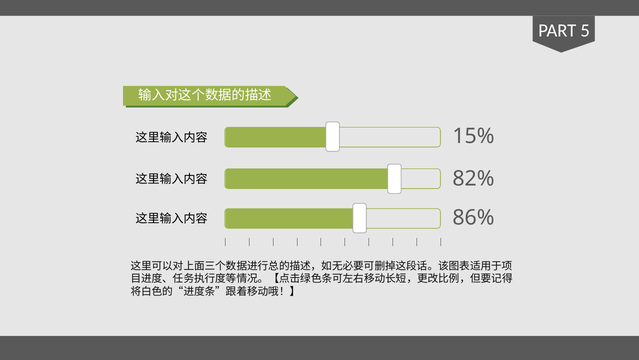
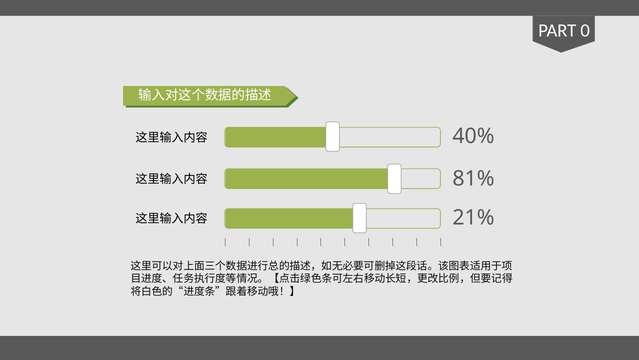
5: 5 -> 0
15%: 15% -> 40%
82%: 82% -> 81%
86%: 86% -> 21%
